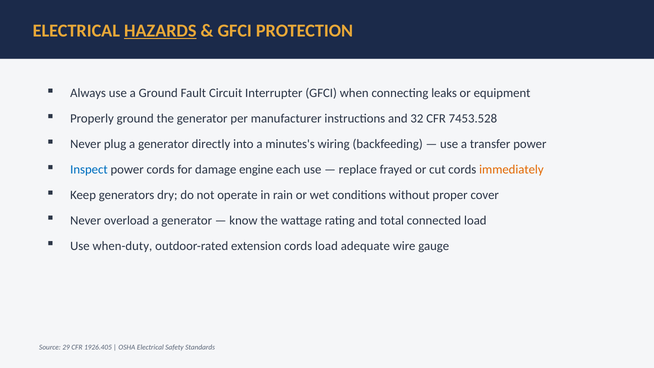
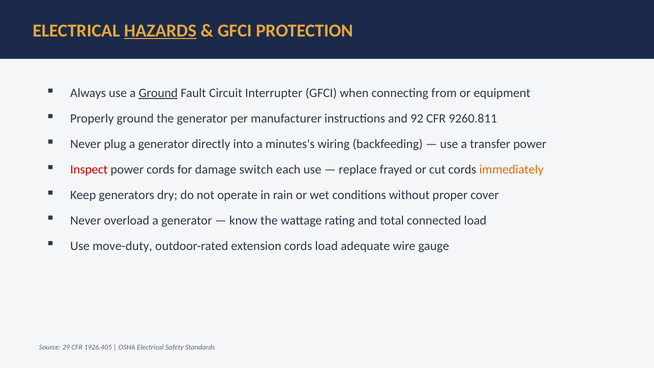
Ground at (158, 93) underline: none -> present
leaks: leaks -> from
32: 32 -> 92
7453.528: 7453.528 -> 9260.811
Inspect colour: blue -> red
engine: engine -> switch
when-duty: when-duty -> move-duty
